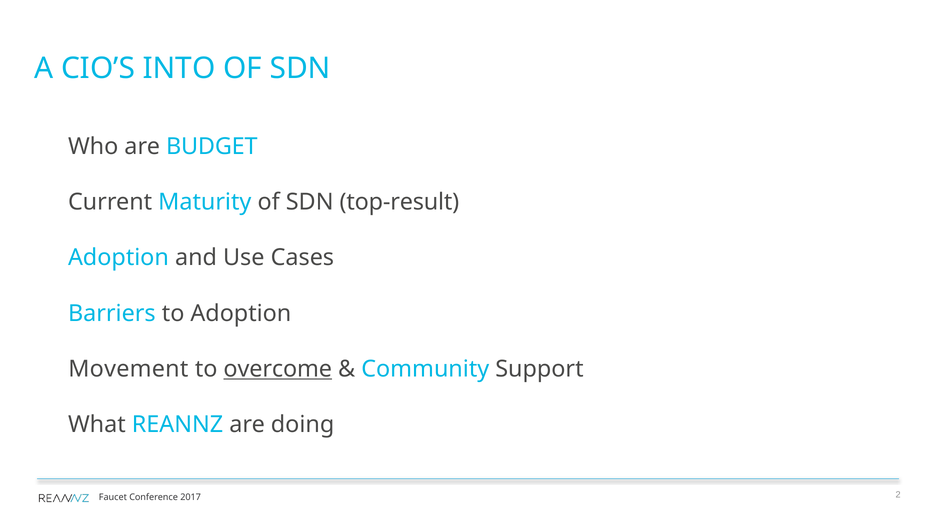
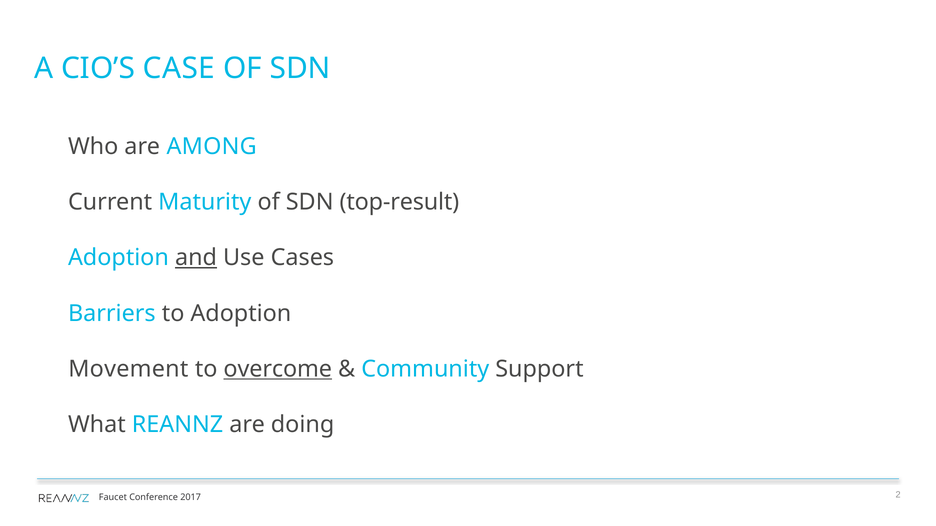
INTO: INTO -> CASE
BUDGET: BUDGET -> AMONG
and underline: none -> present
